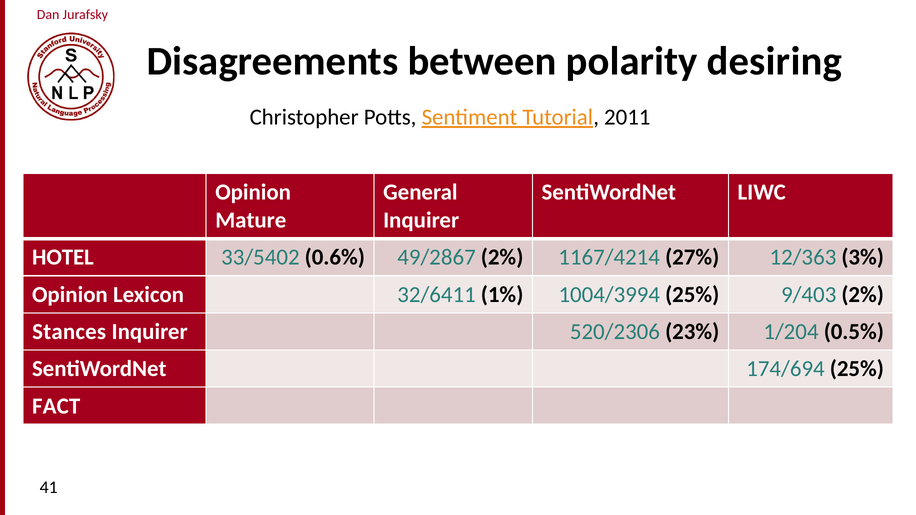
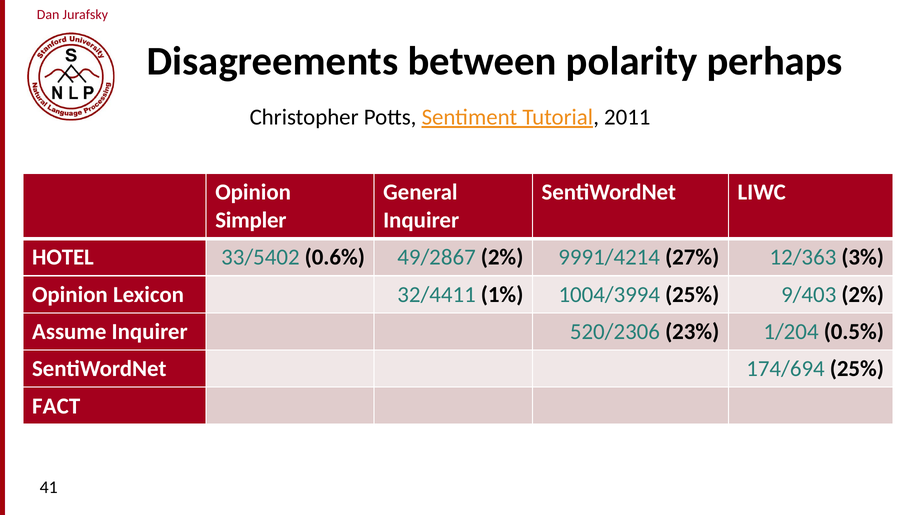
desiring: desiring -> perhaps
Mature: Mature -> Simpler
1167/4214: 1167/4214 -> 9991/4214
32/6411: 32/6411 -> 32/4411
Stances: Stances -> Assume
